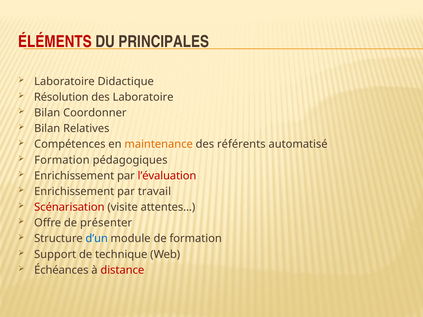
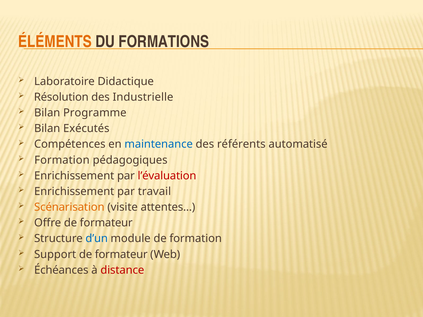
ÉLÉMENTS colour: red -> orange
PRINCIPALES: PRINCIPALES -> FORMATIONS
des Laboratoire: Laboratoire -> Industrielle
Coordonner: Coordonner -> Programme
Relatives: Relatives -> Exécutés
maintenance colour: orange -> blue
Scénarisation colour: red -> orange
Offre de présenter: présenter -> formateur
Support de technique: technique -> formateur
